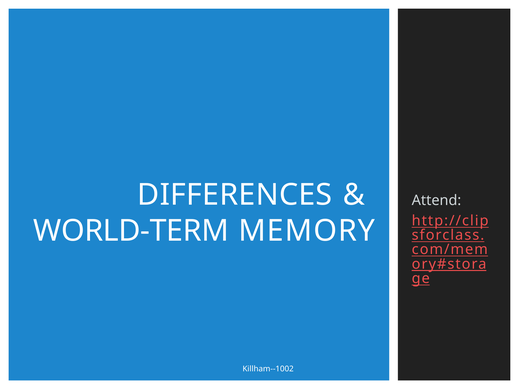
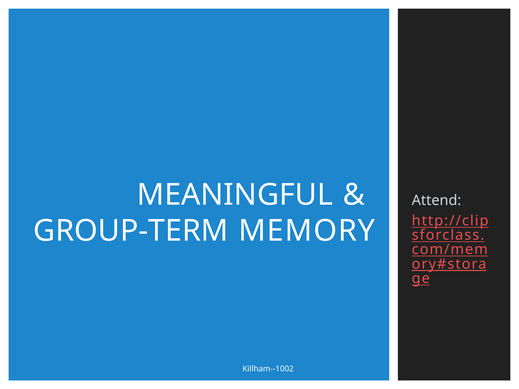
DIFFERENCES: DIFFERENCES -> MEANINGFUL
WORLD-TERM: WORLD-TERM -> GROUP-TERM
